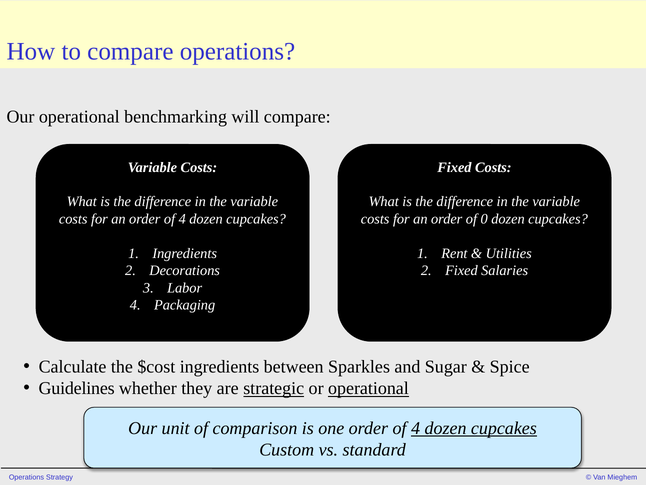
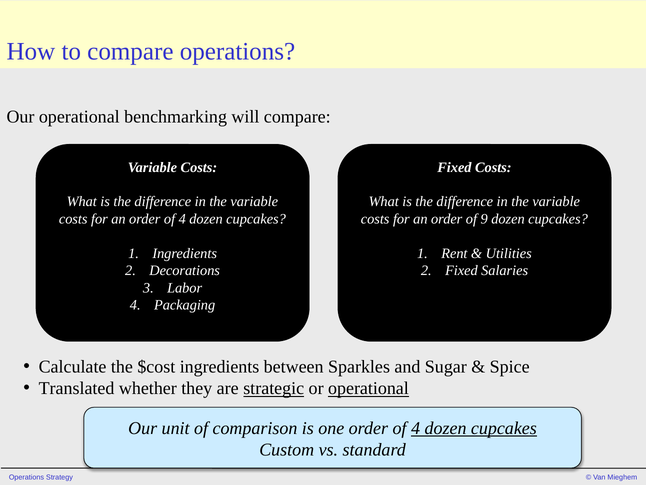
0: 0 -> 9
Guidelines: Guidelines -> Translated
